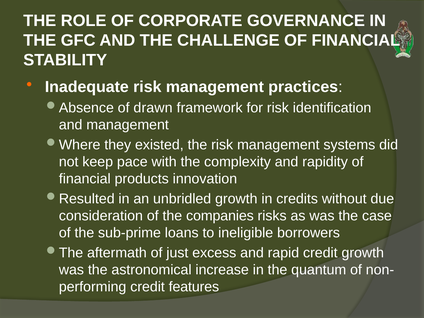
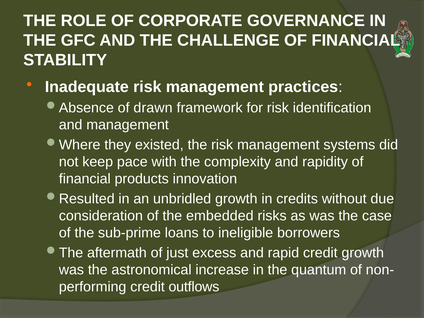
companies: companies -> embedded
features: features -> outflows
